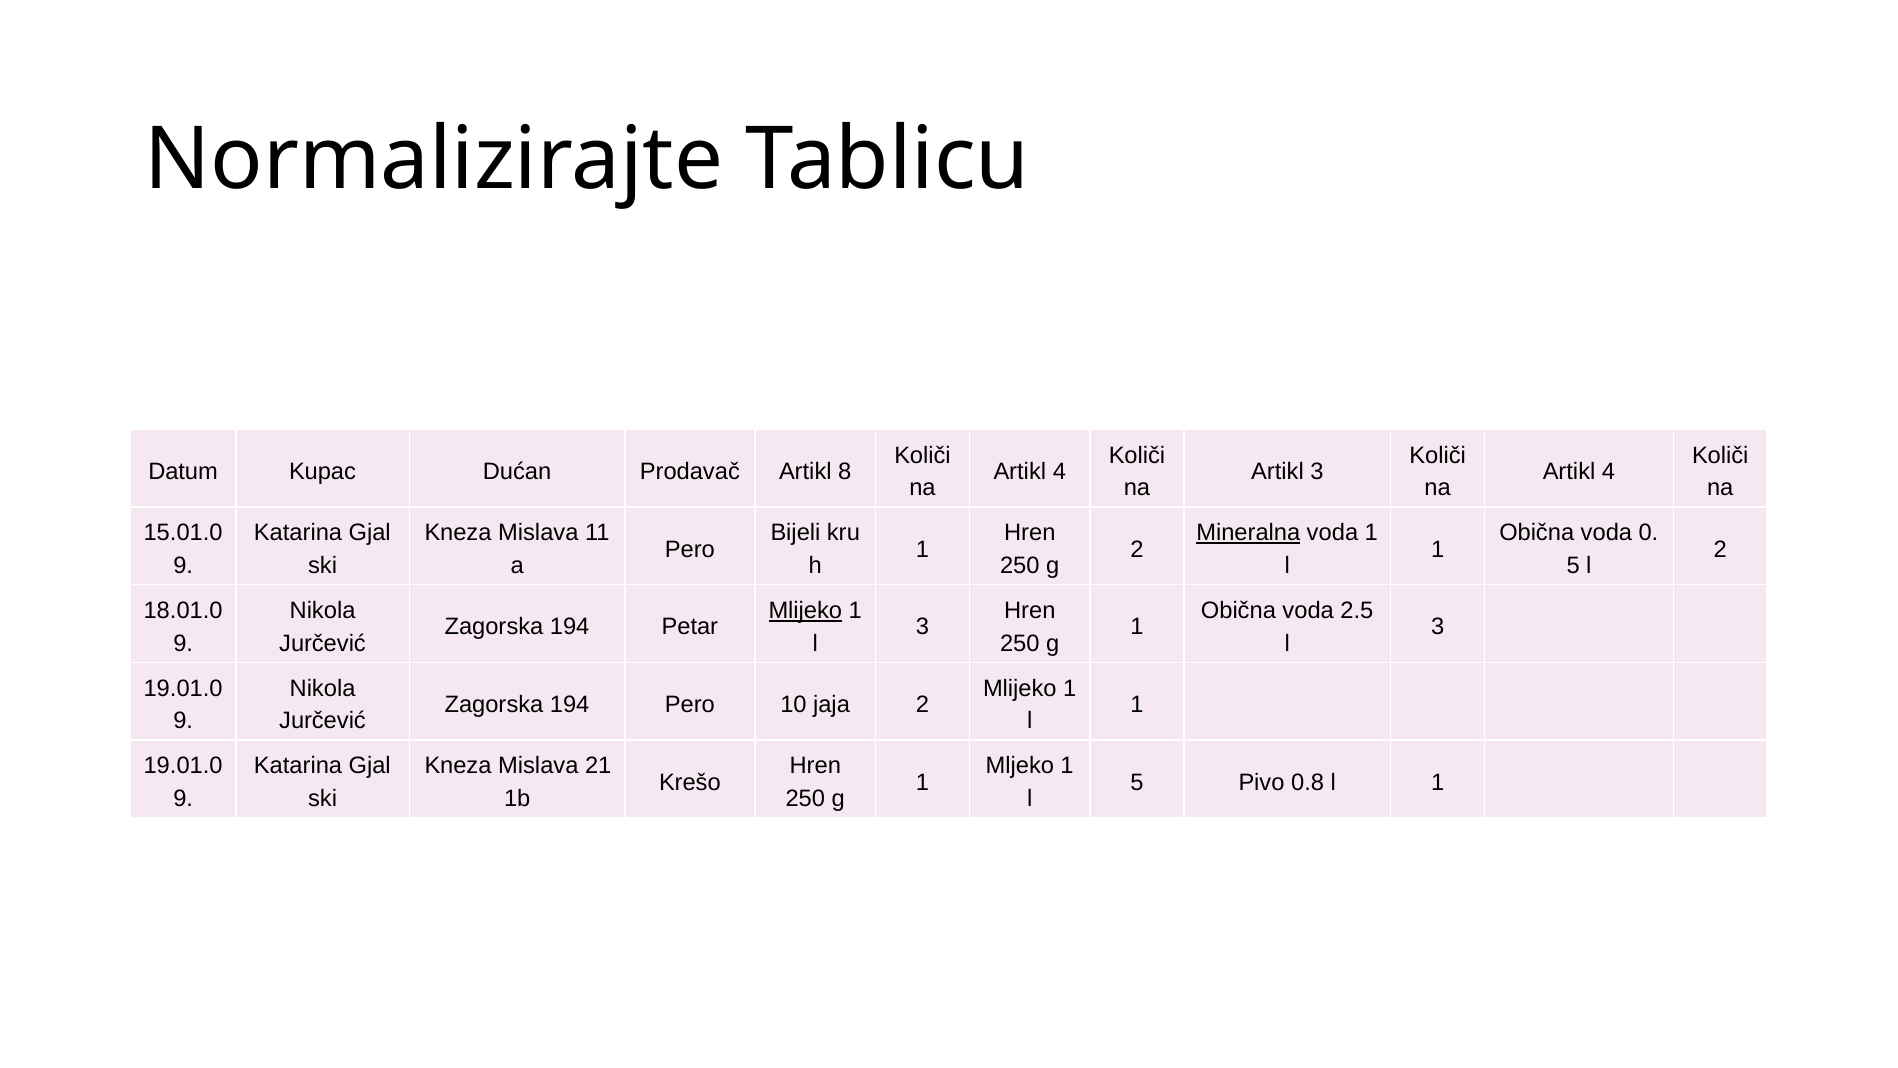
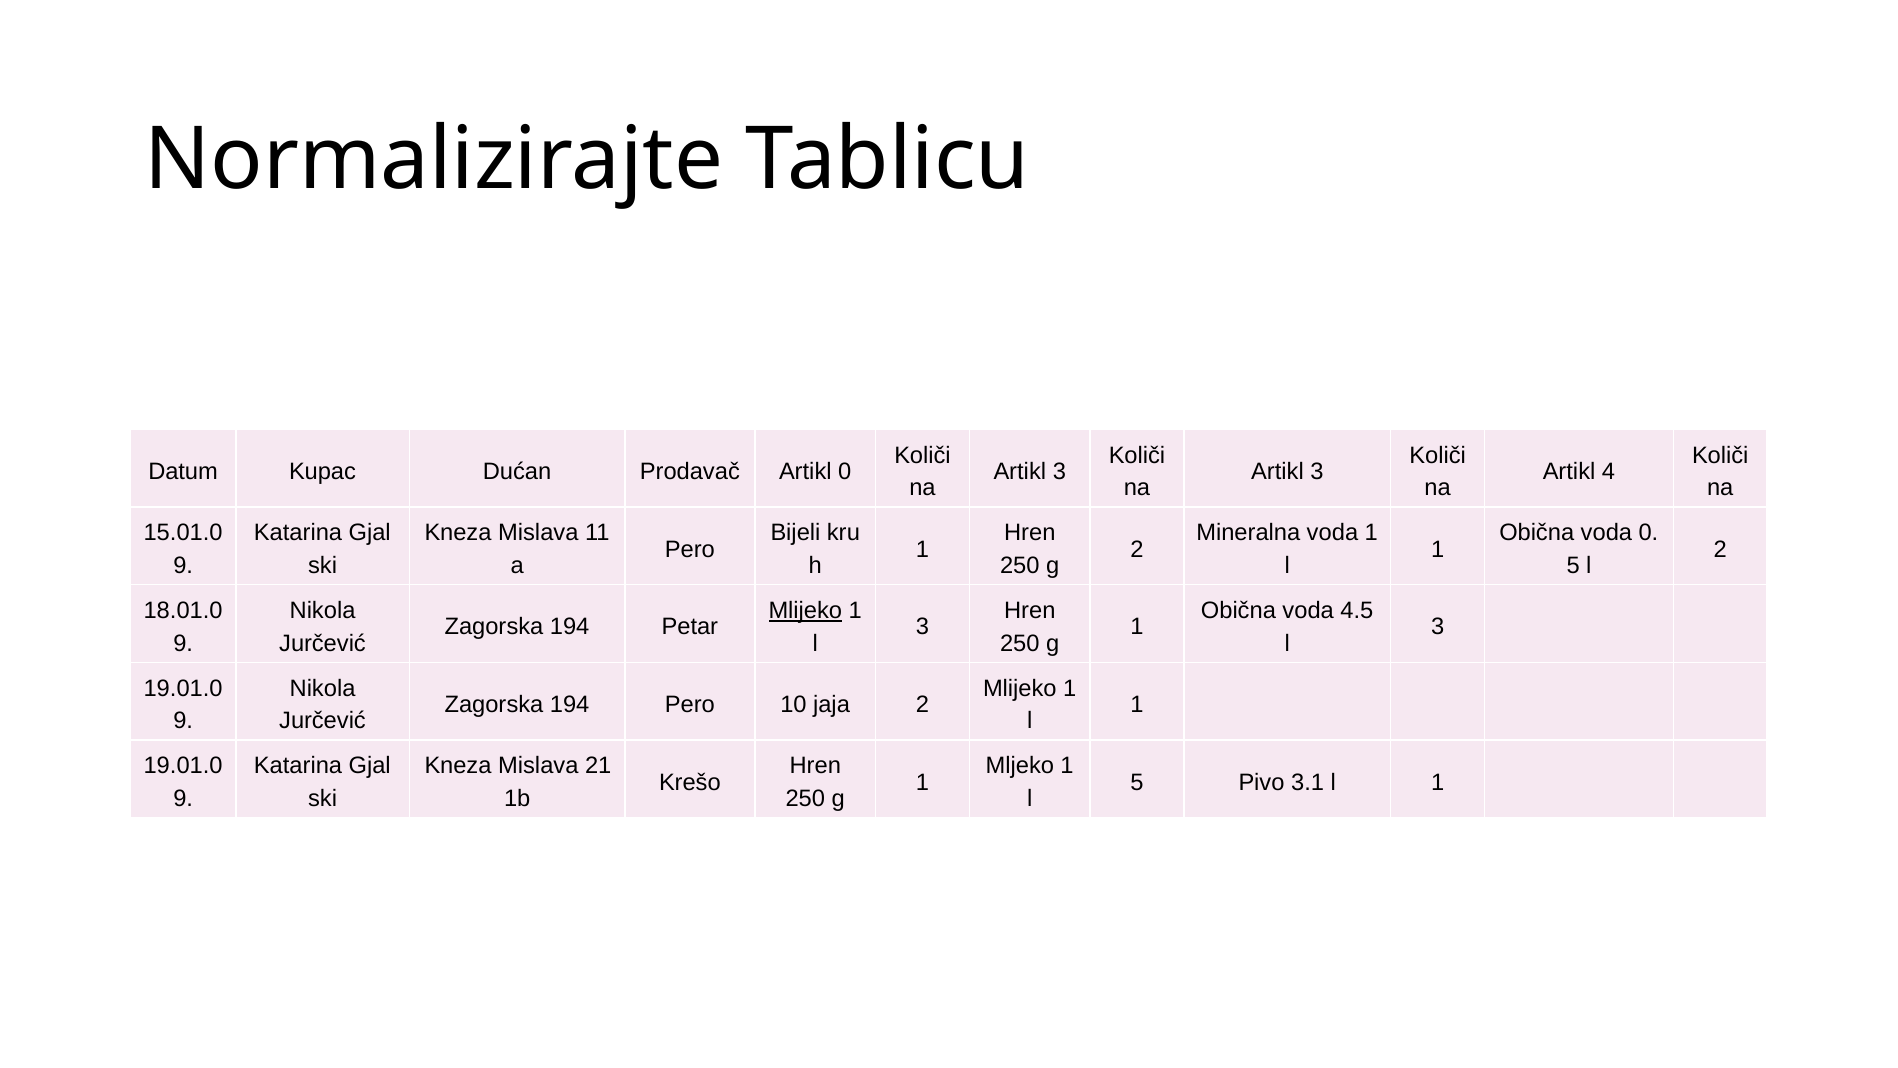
Artikl 8: 8 -> 0
4 at (1059, 472): 4 -> 3
Mineralna underline: present -> none
2.5: 2.5 -> 4.5
0.8: 0.8 -> 3.1
